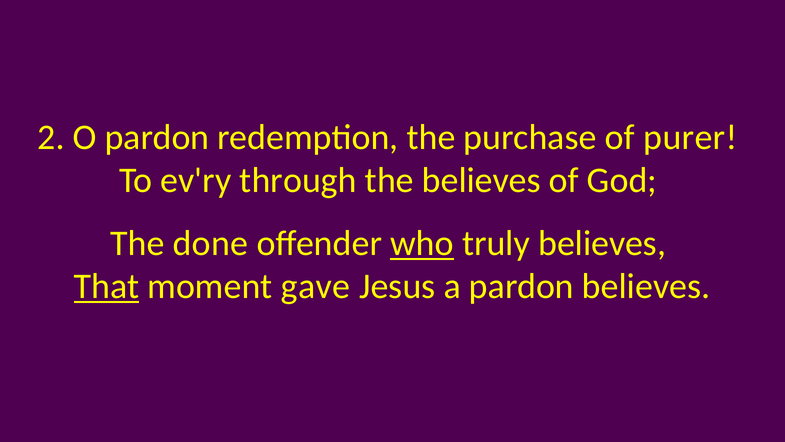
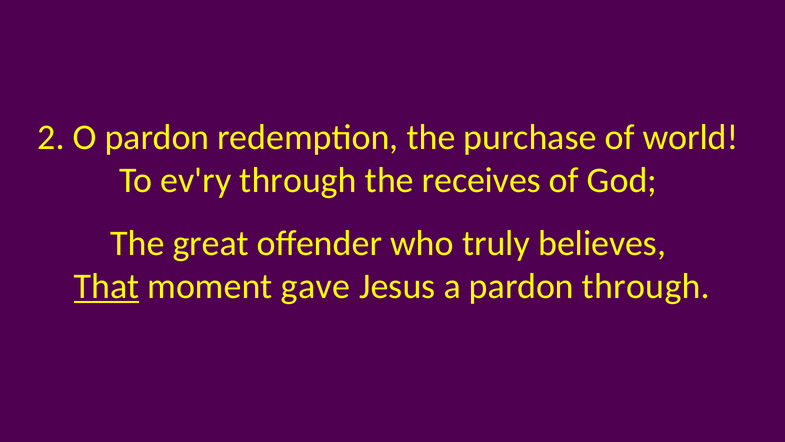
purer: purer -> world
the believes: believes -> receives
done: done -> great
who underline: present -> none
pardon believes: believes -> through
